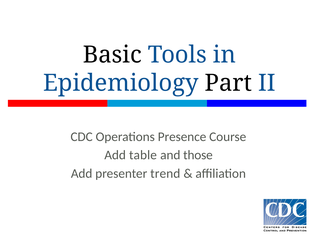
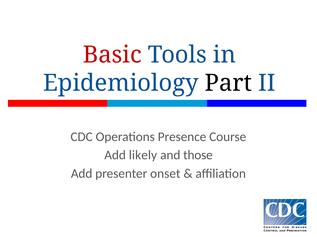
Basic colour: black -> red
table: table -> likely
trend: trend -> onset
